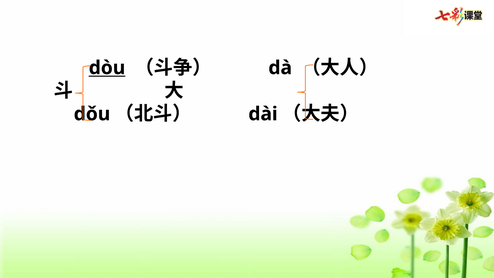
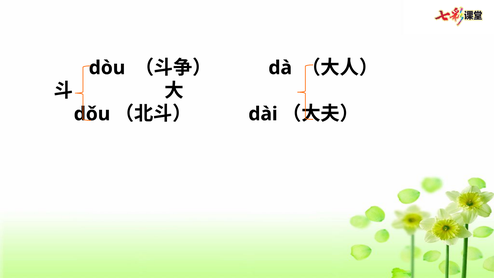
dòu underline: present -> none
